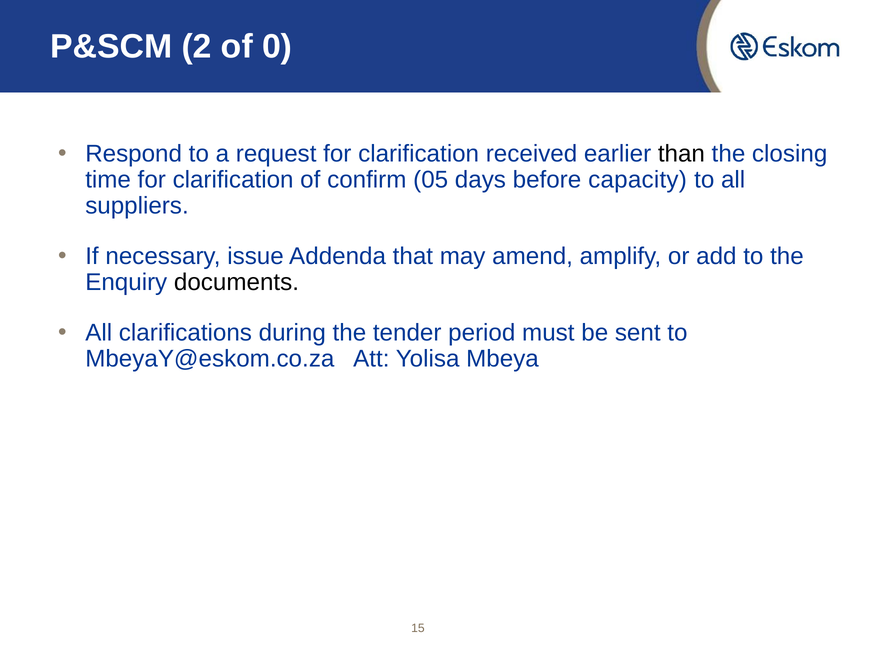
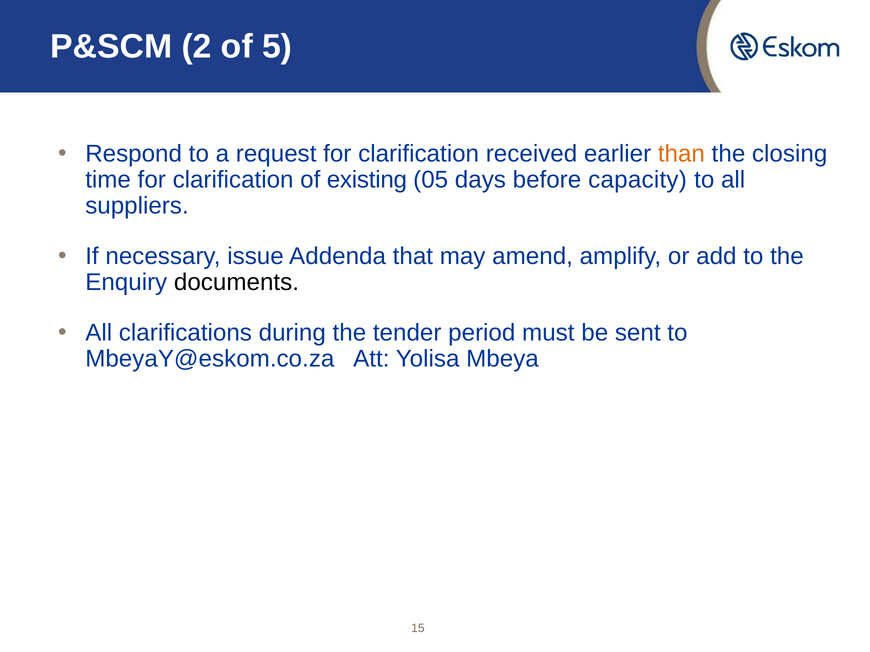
0: 0 -> 5
than colour: black -> orange
confirm: confirm -> existing
